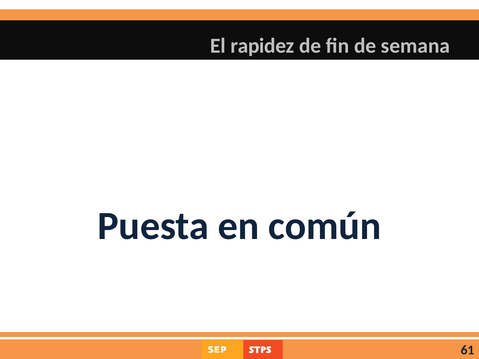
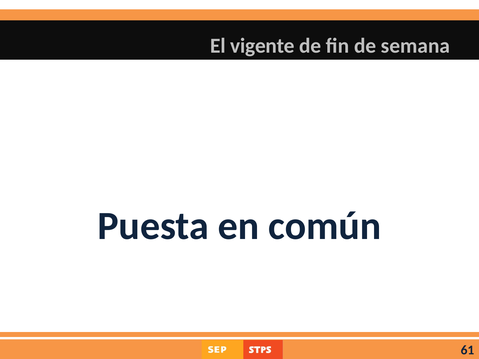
rapidez: rapidez -> vigente
